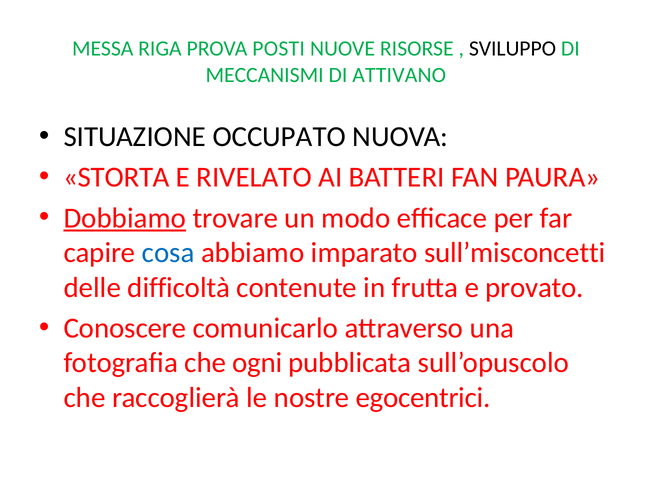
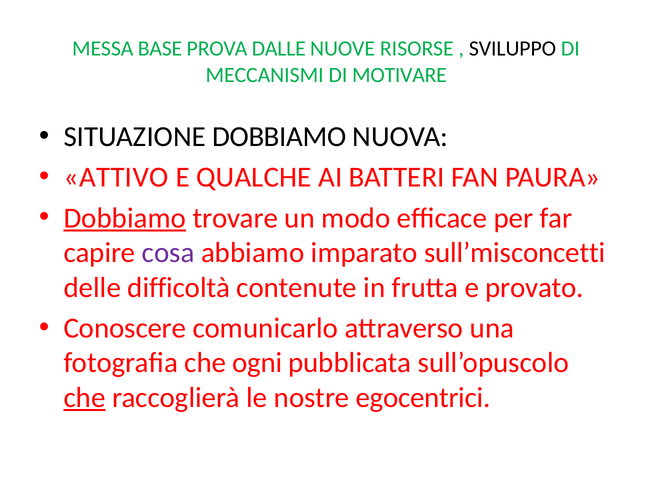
RIGA: RIGA -> BASE
POSTI: POSTI -> DALLE
ATTIVANO: ATTIVANO -> MOTIVARE
SITUAZIONE OCCUPATO: OCCUPATO -> DOBBIAMO
STORTA: STORTA -> ATTIVO
RIVELATO: RIVELATO -> QUALCHE
cosa colour: blue -> purple
che at (85, 398) underline: none -> present
